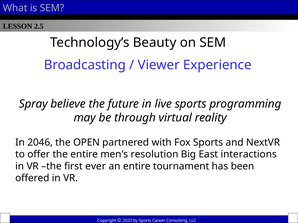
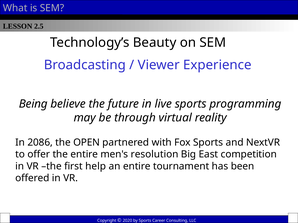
Spray: Spray -> Being
2046: 2046 -> 2086
interactions: interactions -> competition
ever: ever -> help
